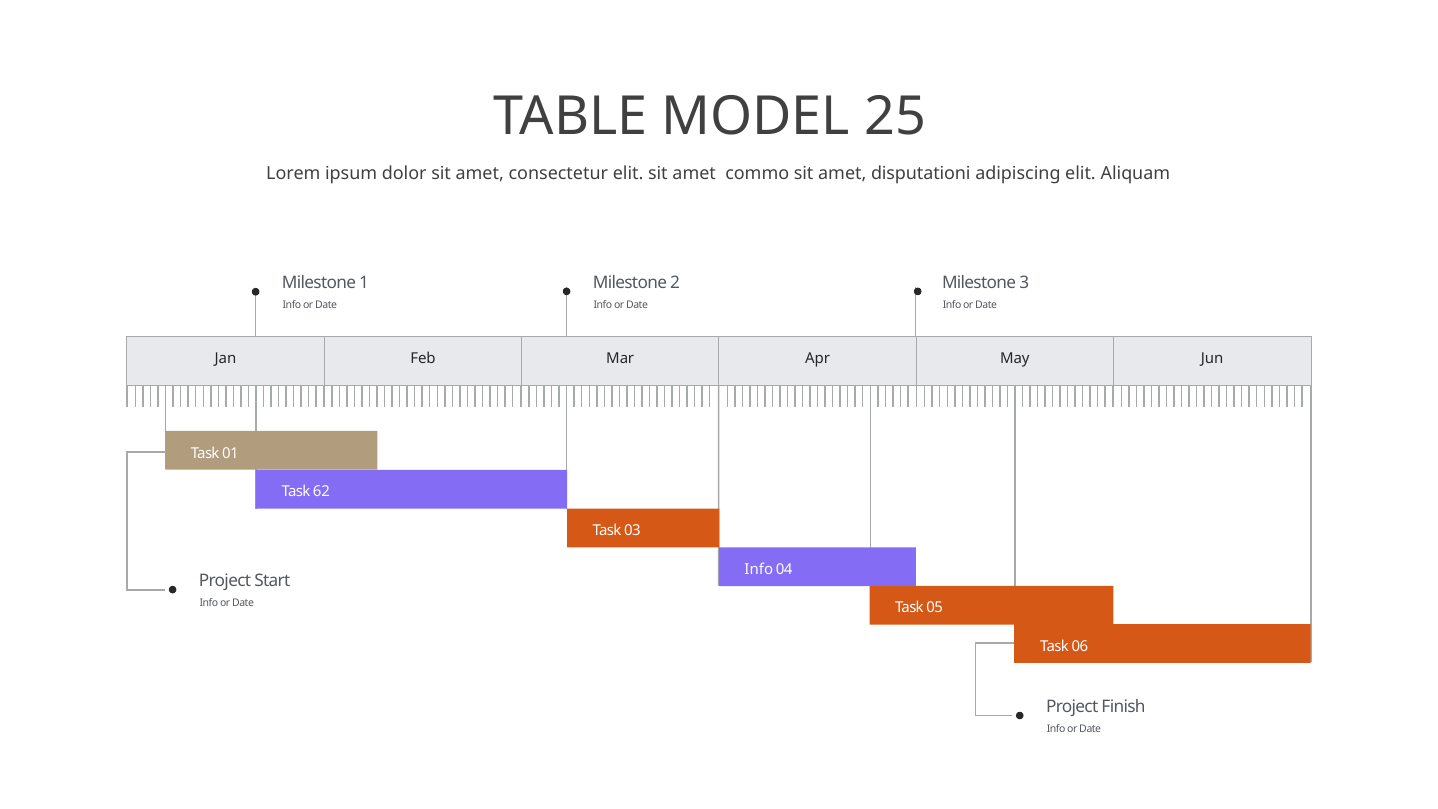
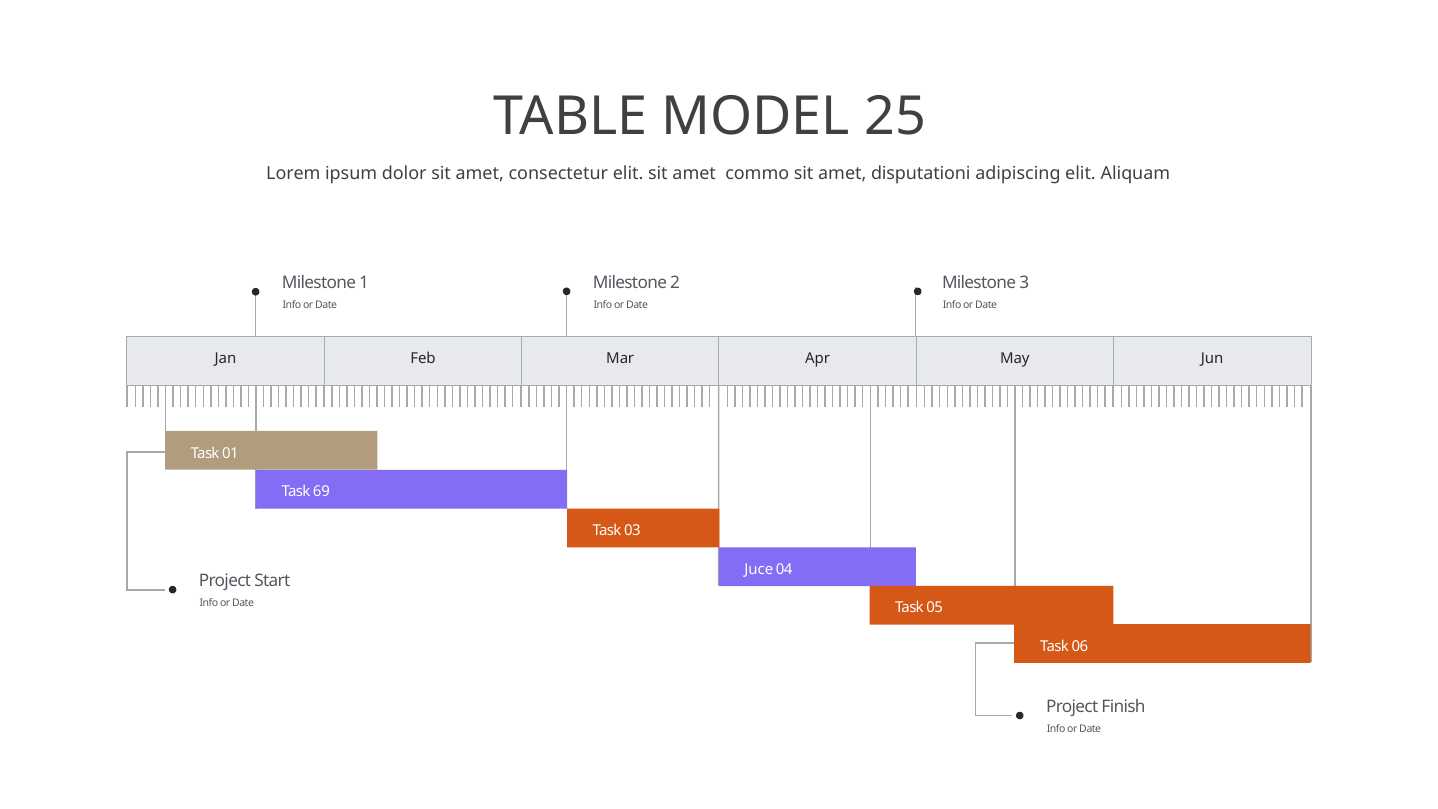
62: 62 -> 69
Info at (759, 570): Info -> Juce
